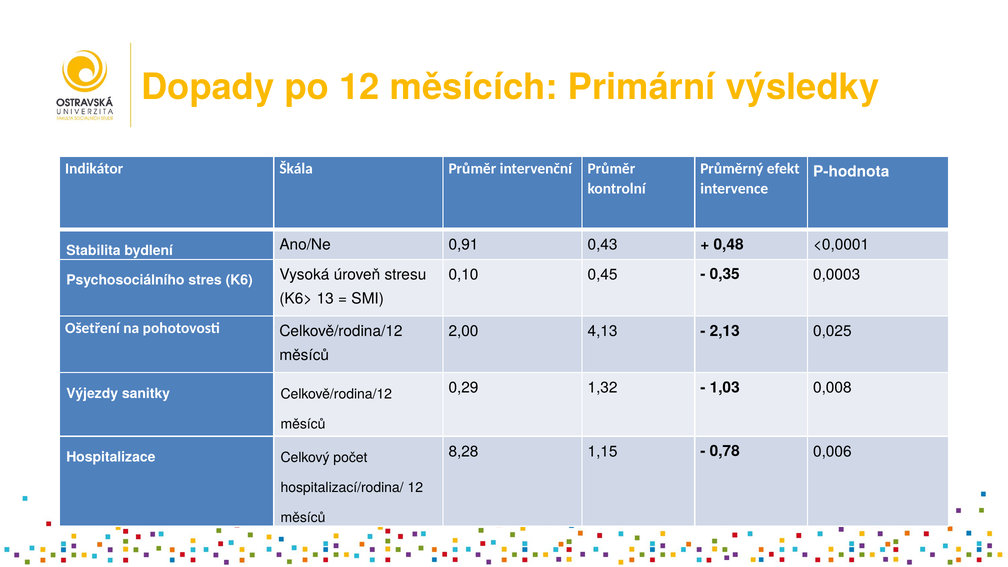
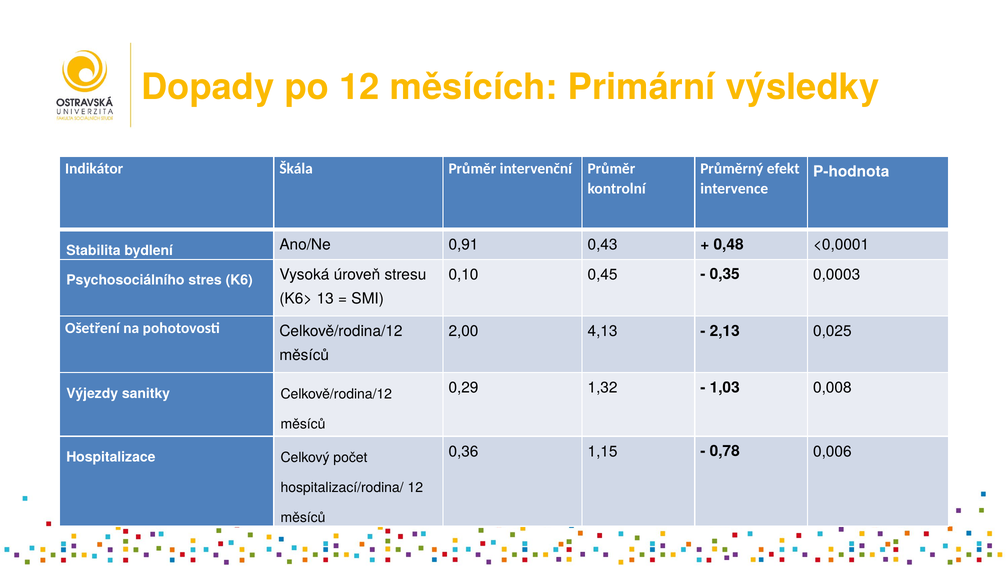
8,28: 8,28 -> 0,36
